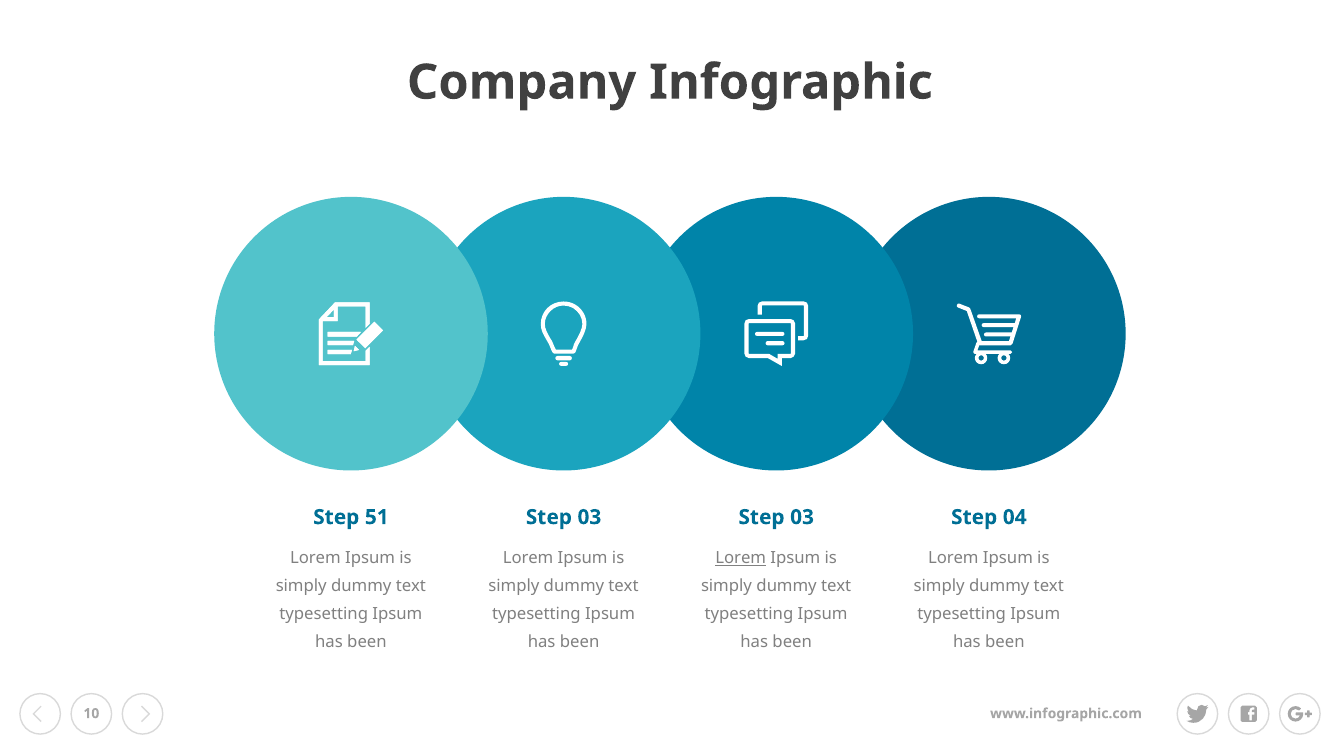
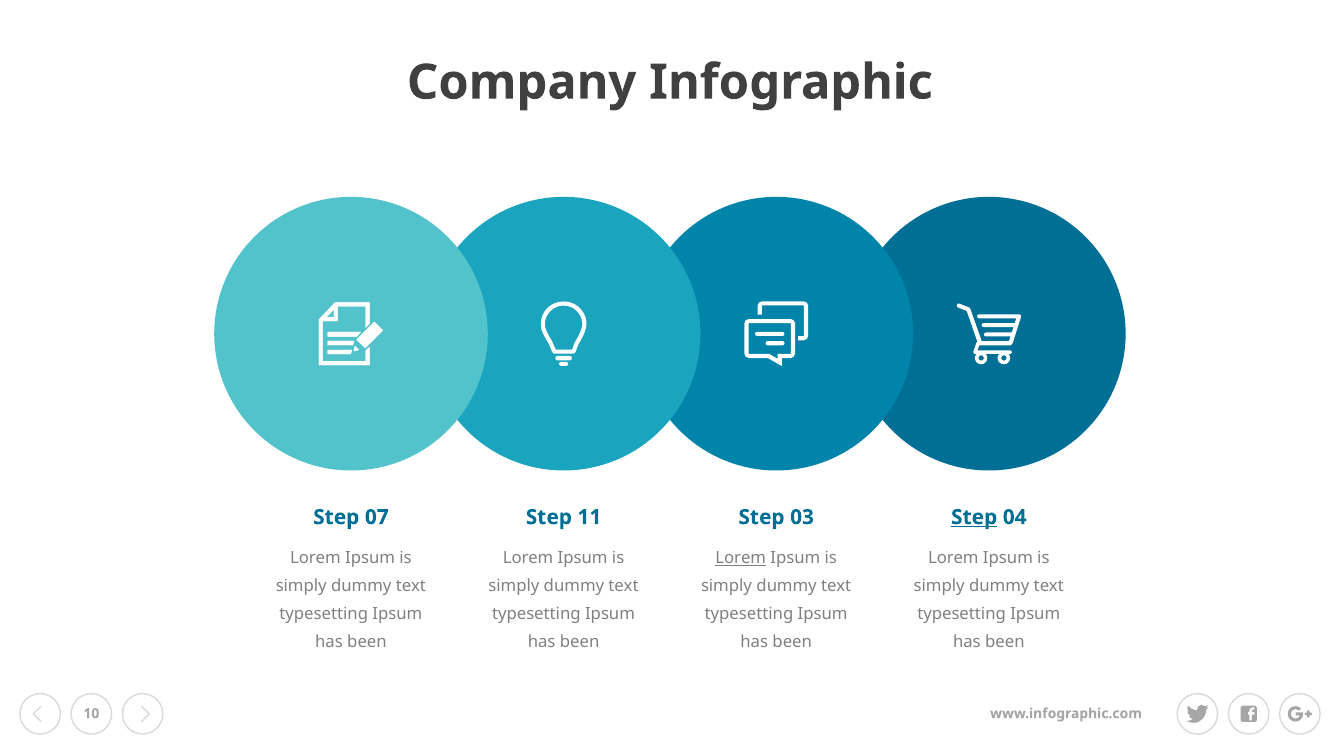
51: 51 -> 07
03 at (589, 517): 03 -> 11
Step at (974, 517) underline: none -> present
